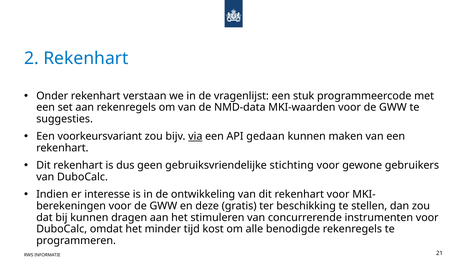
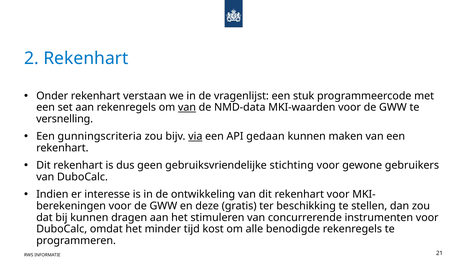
van at (187, 107) underline: none -> present
suggesties: suggesties -> versnelling
voorkeursvariant: voorkeursvariant -> gunningscriteria
